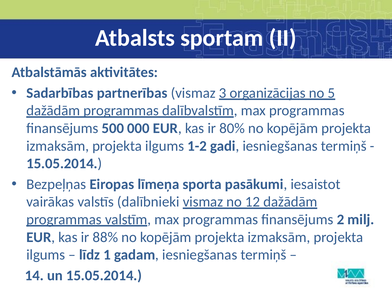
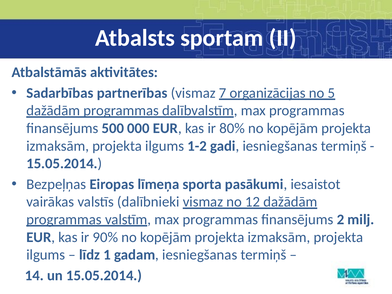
3: 3 -> 7
88%: 88% -> 90%
